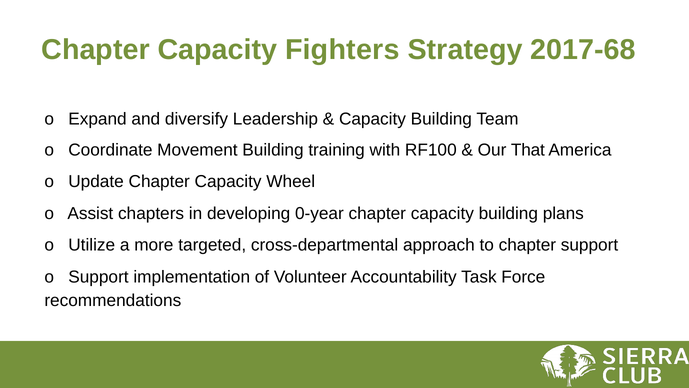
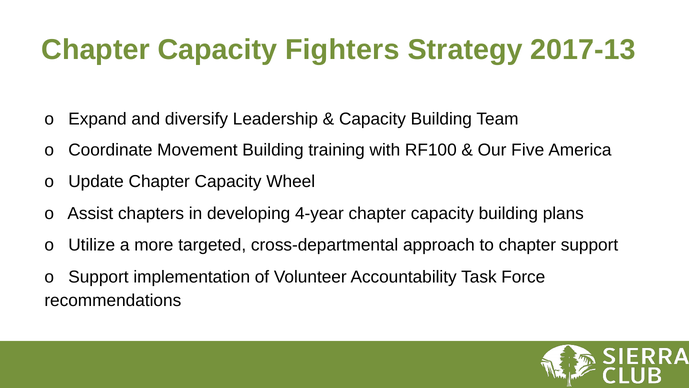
2017-68: 2017-68 -> 2017-13
That: That -> Five
0-year: 0-year -> 4-year
